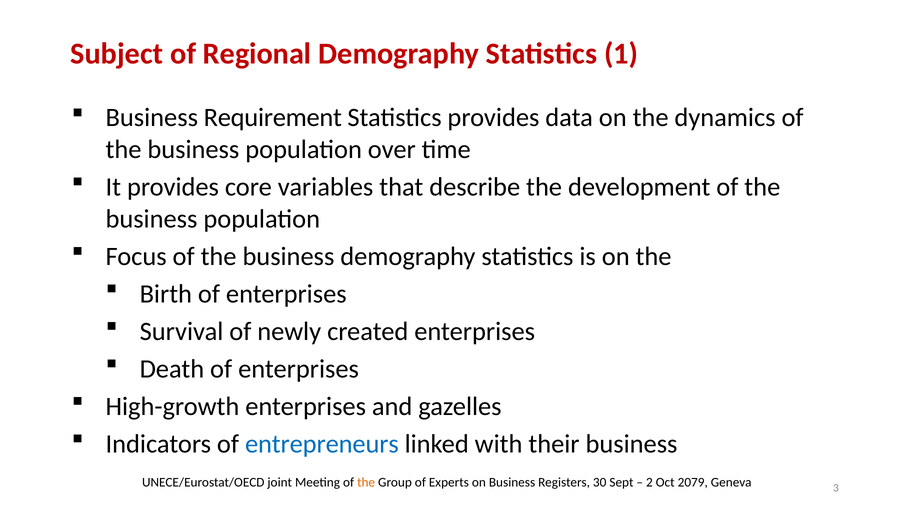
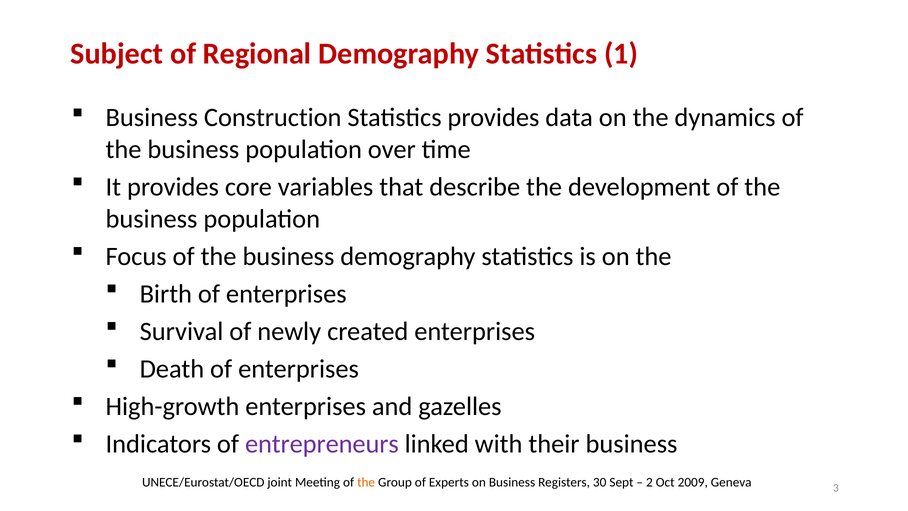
Requirement: Requirement -> Construction
entrepreneurs colour: blue -> purple
2079: 2079 -> 2009
